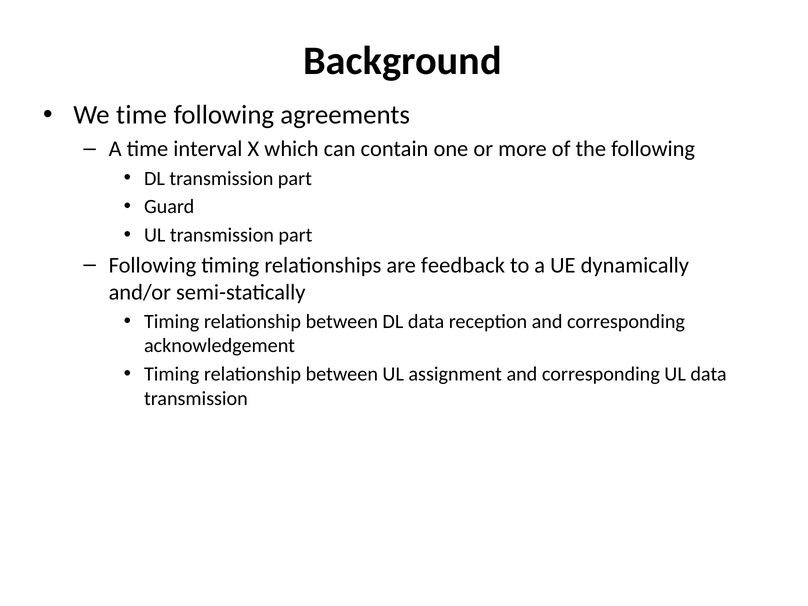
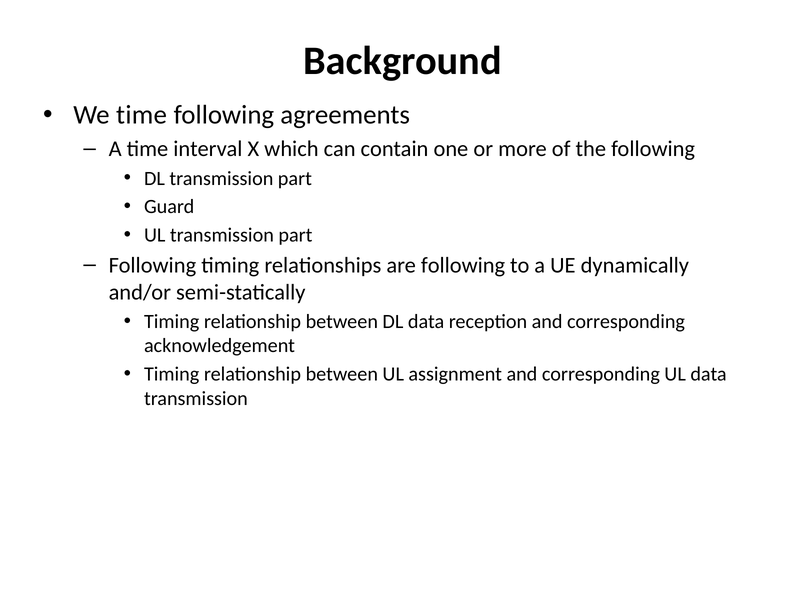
are feedback: feedback -> following
